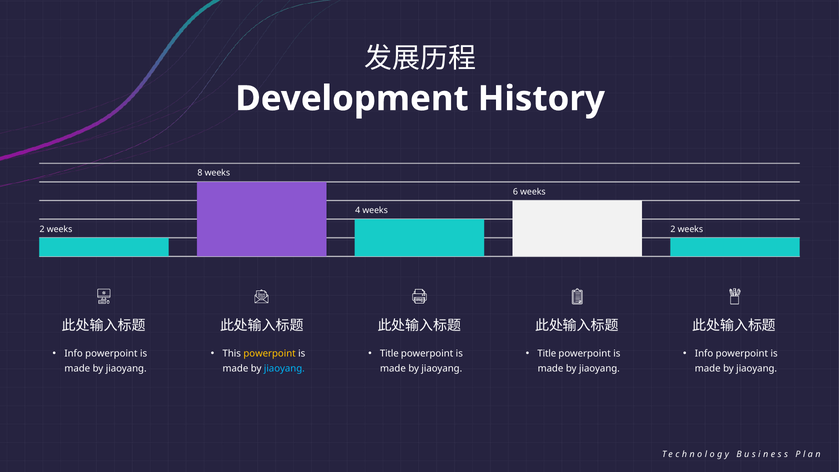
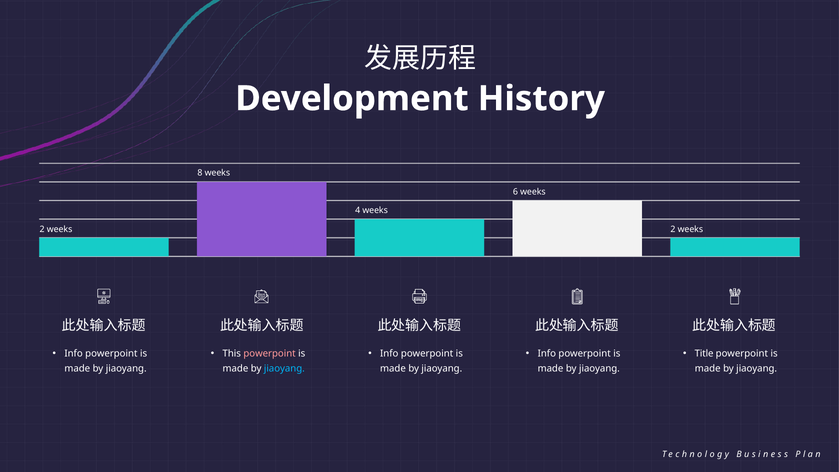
powerpoint at (270, 354) colour: yellow -> pink
Title at (389, 354): Title -> Info
Title at (547, 354): Title -> Info
Info at (704, 354): Info -> Title
